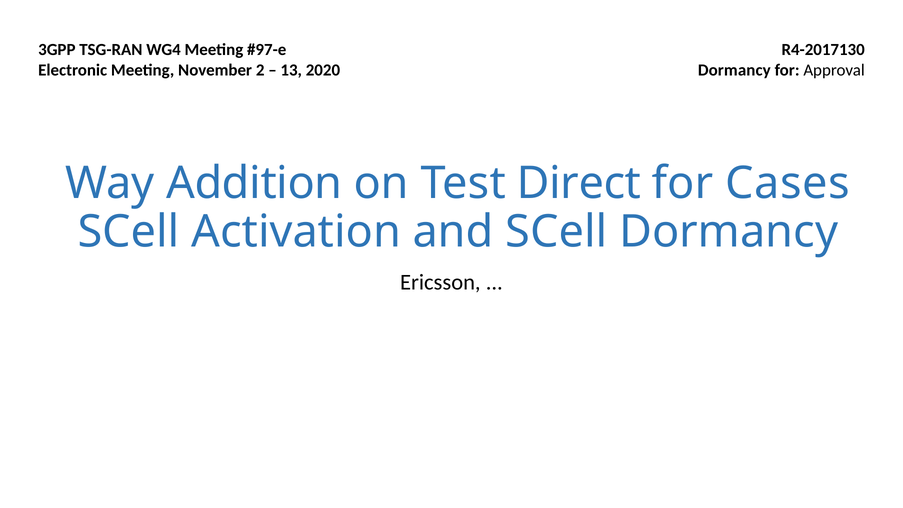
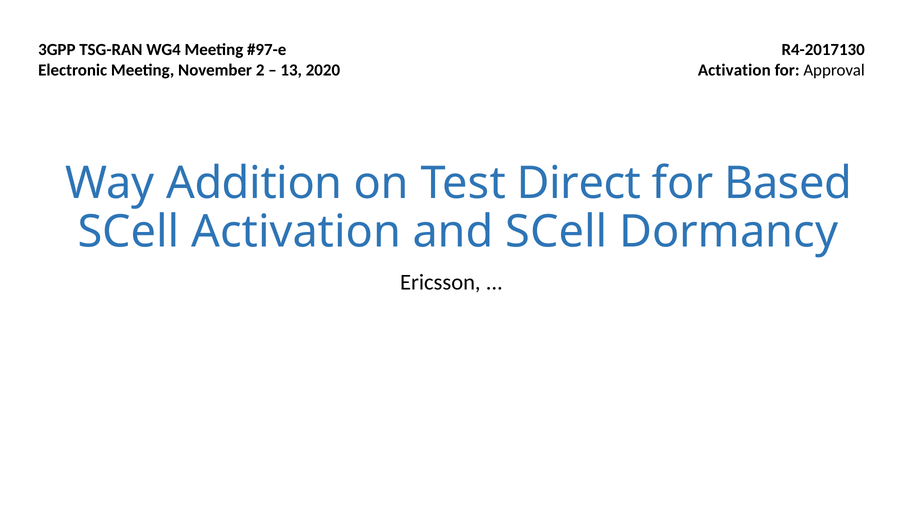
Dormancy at (734, 70): Dormancy -> Activation
Cases: Cases -> Based
